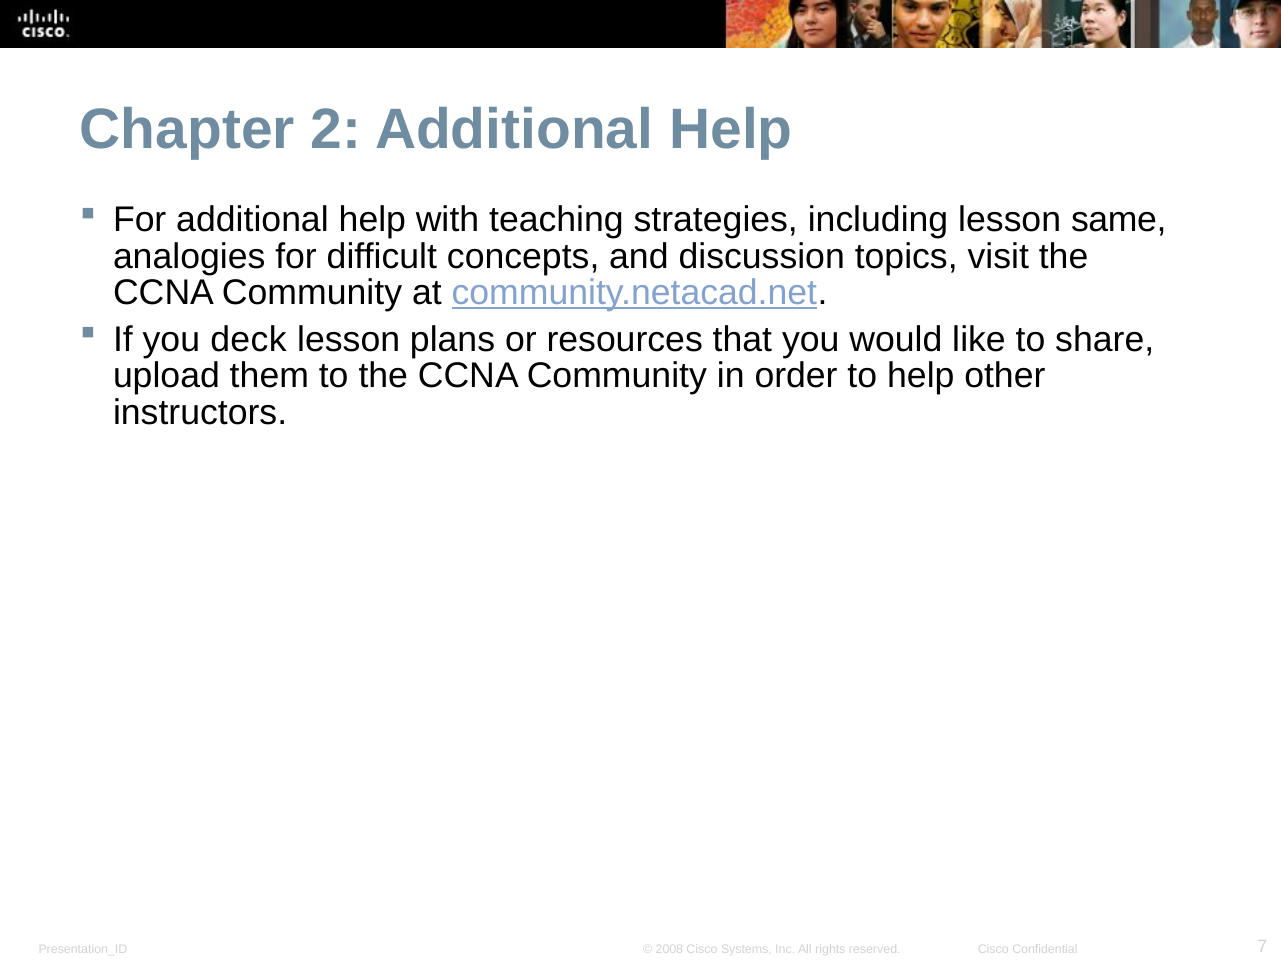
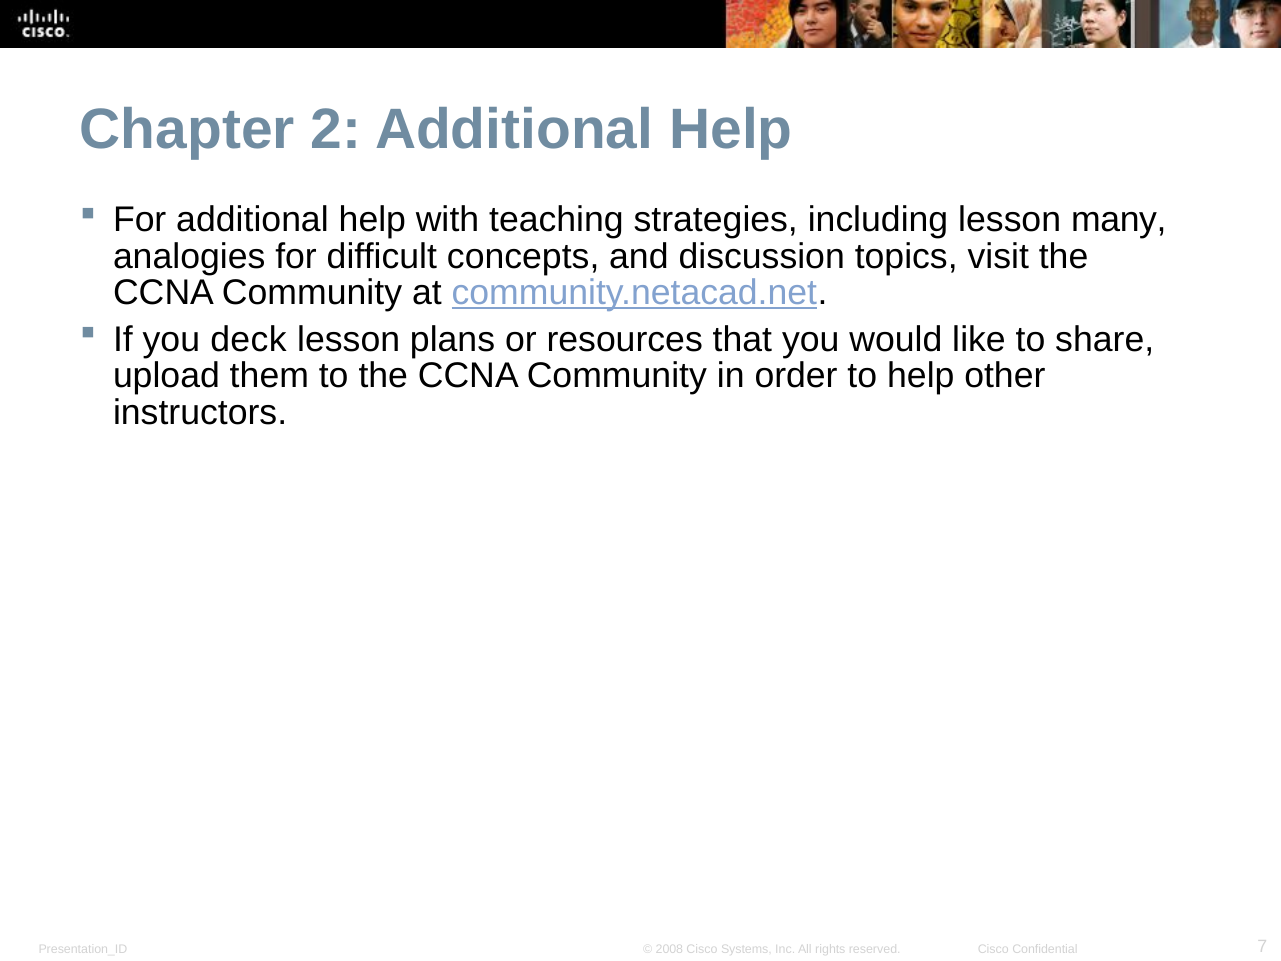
same: same -> many
